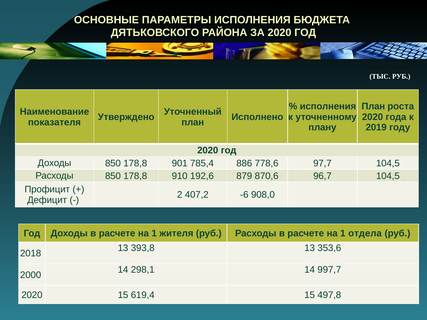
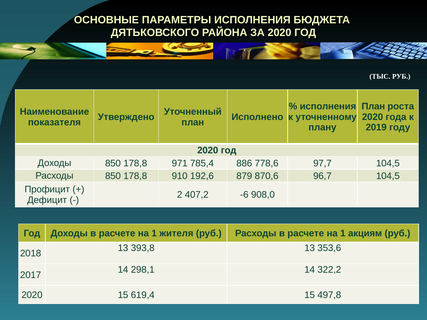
901: 901 -> 971
отдела: отдела -> акциям
997,7: 997,7 -> 322,2
2000: 2000 -> 2017
